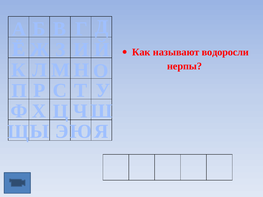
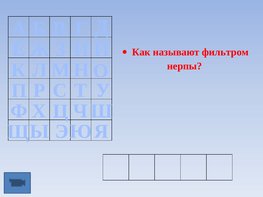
водоросли: водоросли -> фильтром
